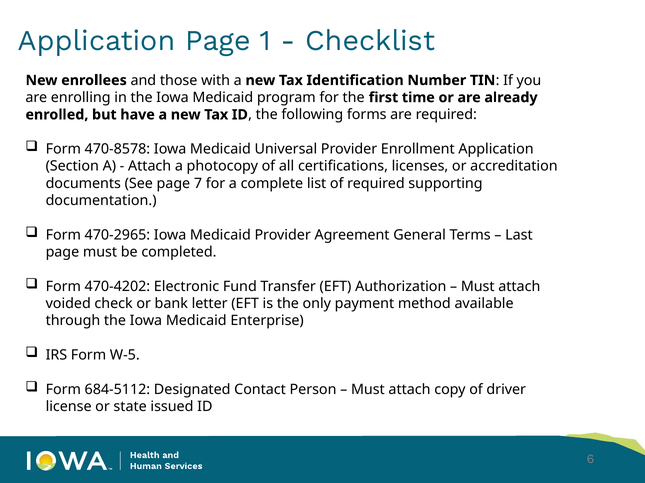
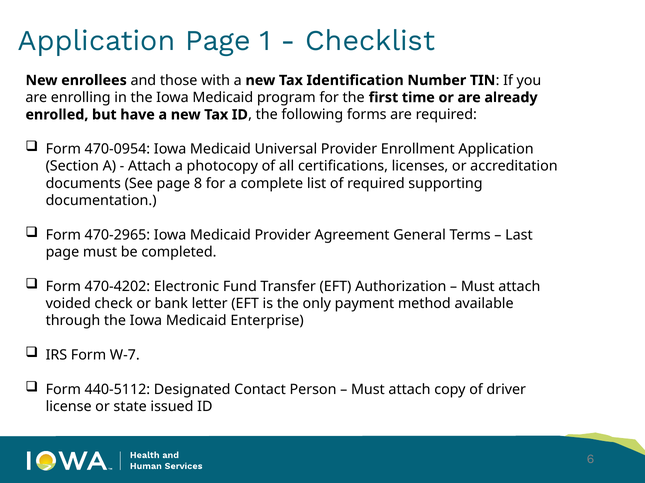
470-8578: 470-8578 -> 470-0954
7: 7 -> 8
W-5: W-5 -> W-7
684-5112: 684-5112 -> 440-5112
